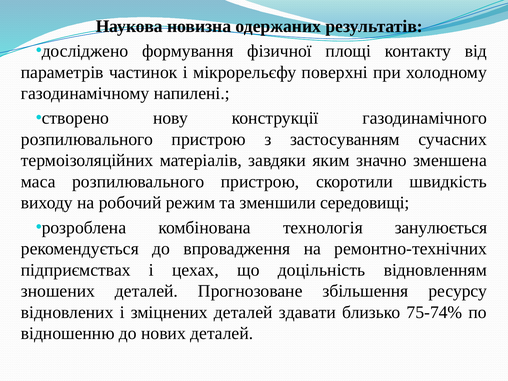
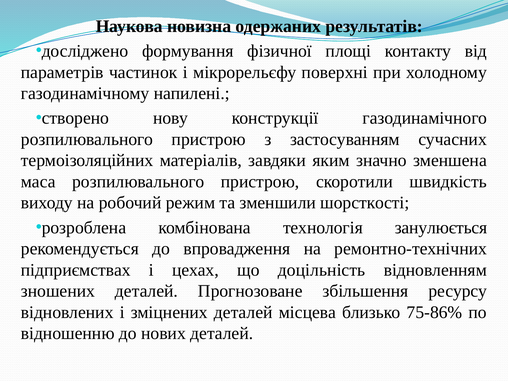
середовищі: середовищі -> шорсткості
здавати: здавати -> місцева
75-74%: 75-74% -> 75-86%
